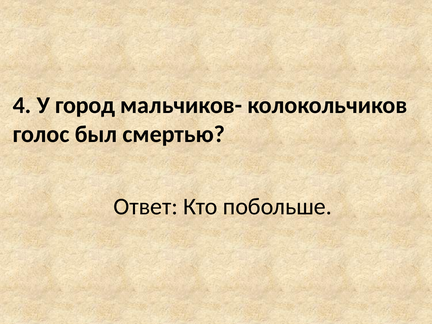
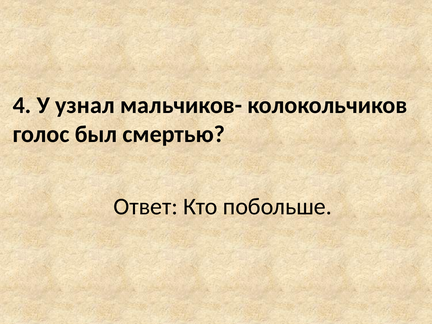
город: город -> узнал
